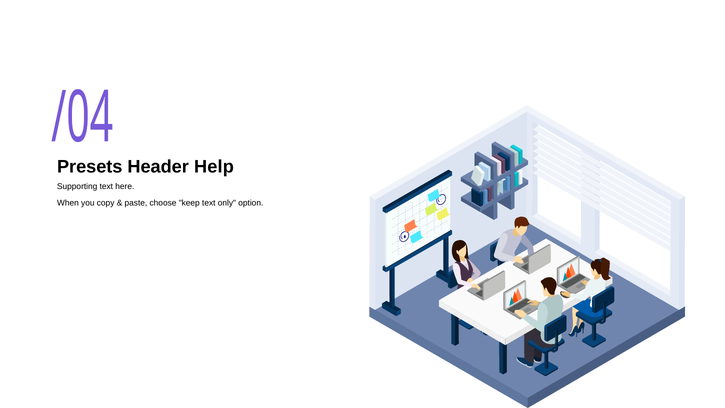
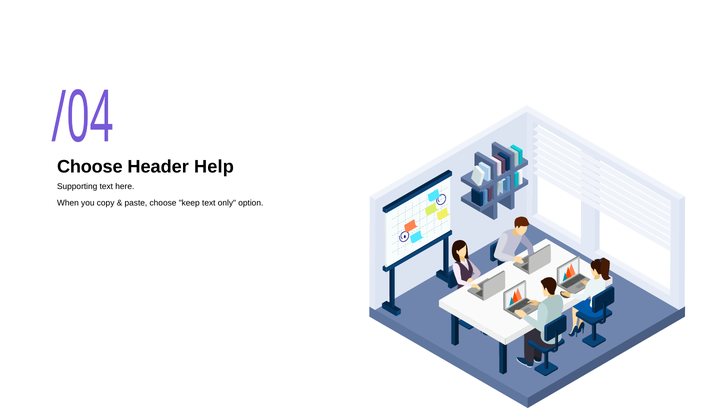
Presets at (90, 167): Presets -> Choose
